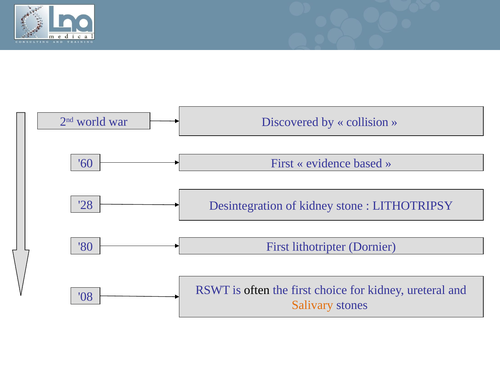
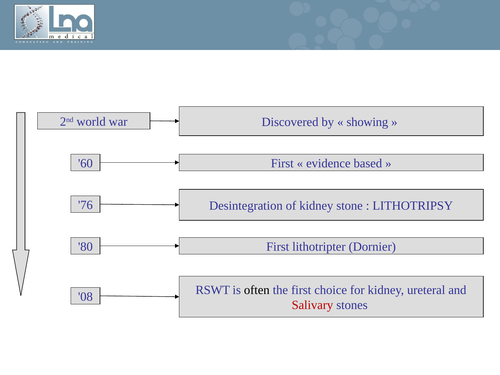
collision: collision -> showing
28: 28 -> 76
Salivary colour: orange -> red
